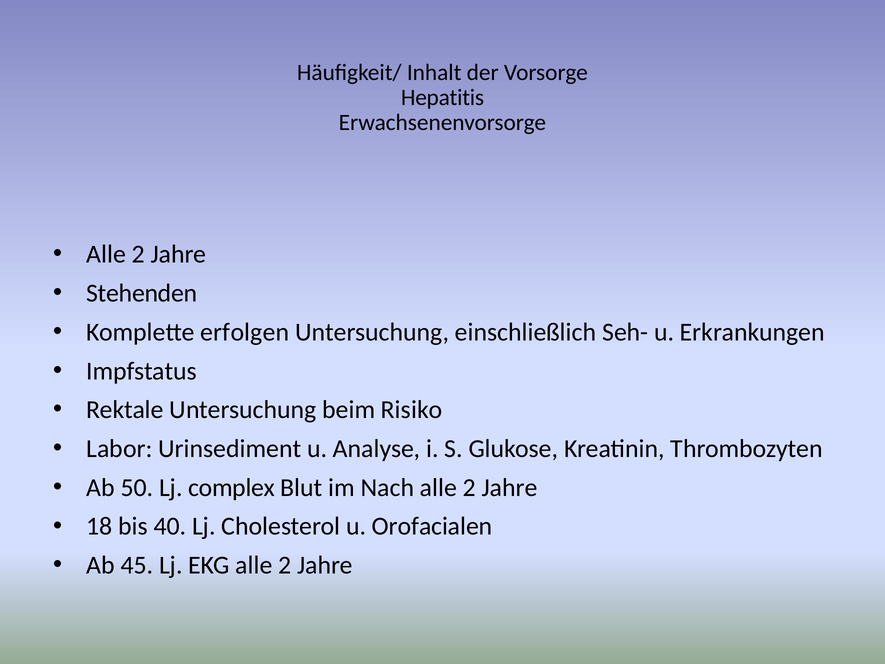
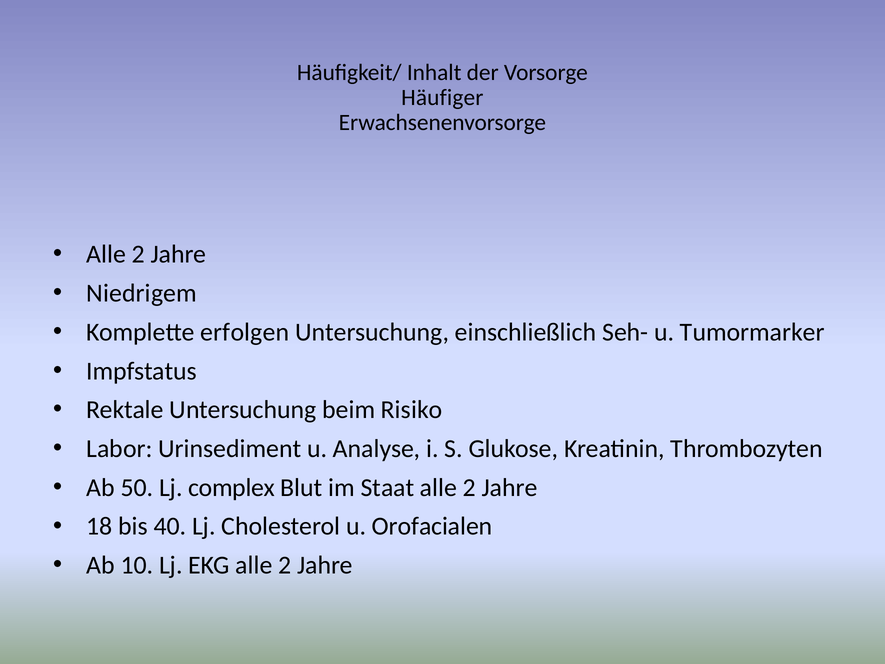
Hepatitis: Hepatitis -> Häufiger
Stehenden: Stehenden -> Niedrigem
Erkrankungen: Erkrankungen -> Tumormarker
Nach: Nach -> Staat
45: 45 -> 10
